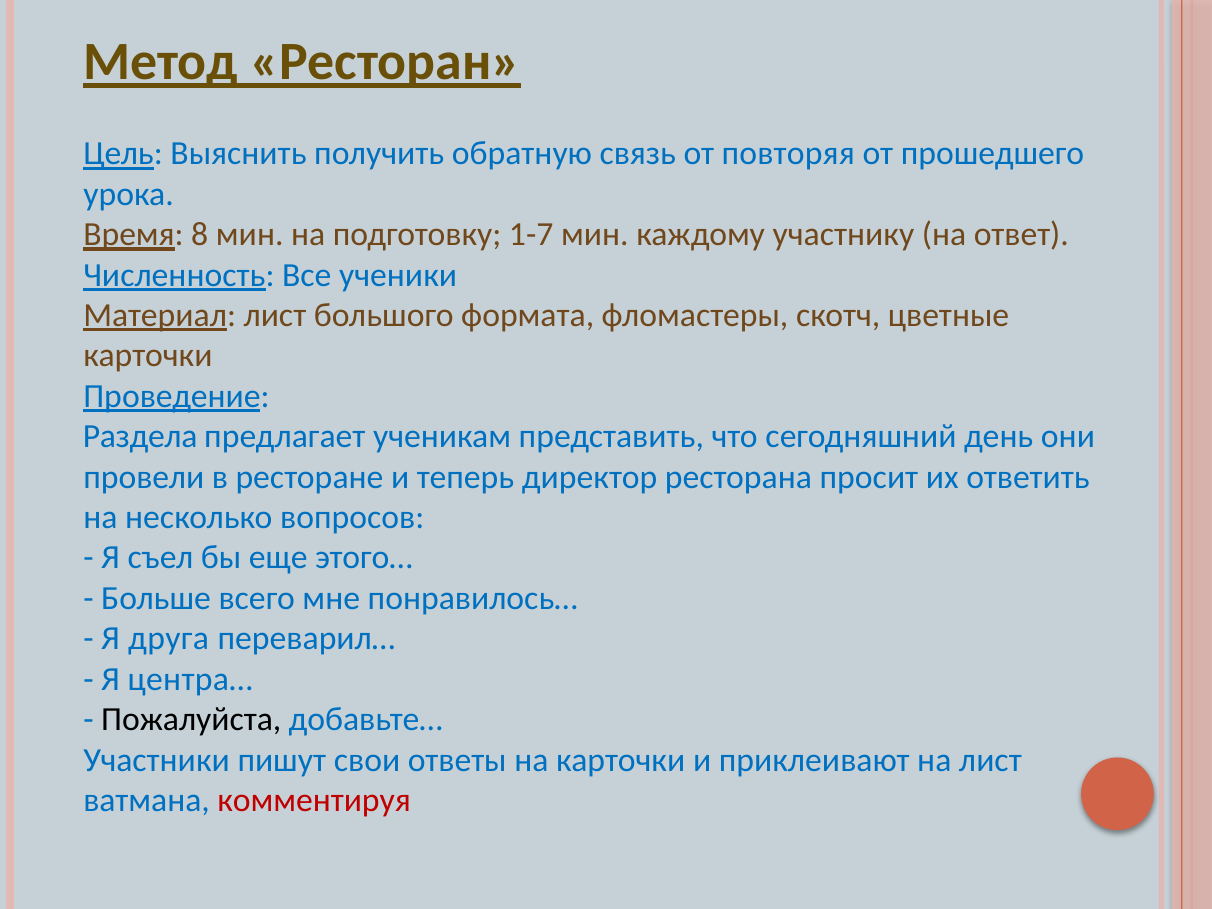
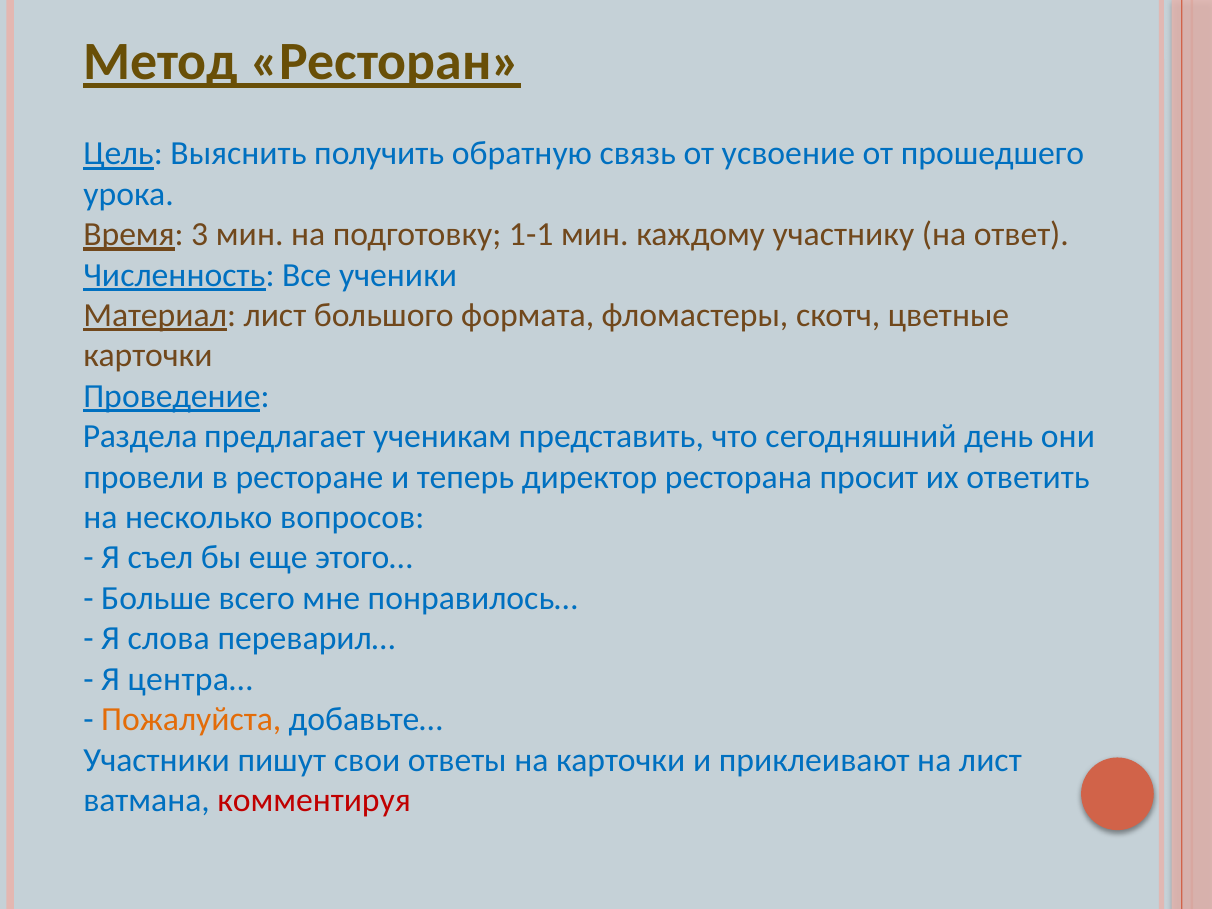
повторяя: повторяя -> усвоение
8: 8 -> 3
1-7: 1-7 -> 1-1
друга: друга -> слова
Пожалуйста colour: black -> orange
